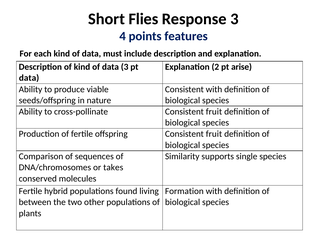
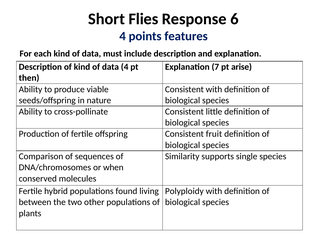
Response 3: 3 -> 6
data 3: 3 -> 4
2: 2 -> 7
data at (29, 78): data -> then
cross-pollinate Consistent fruit: fruit -> little
takes: takes -> when
Formation: Formation -> Polyploidy
